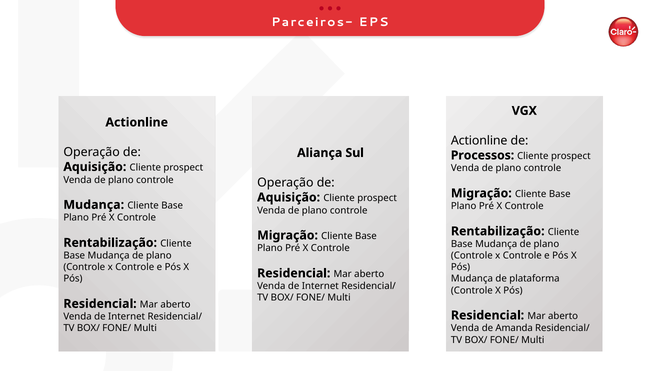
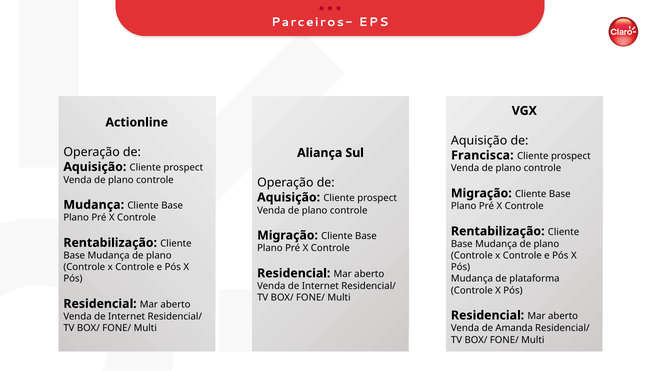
Actionline at (479, 141): Actionline -> Aquisição
Processos: Processos -> Francisca
